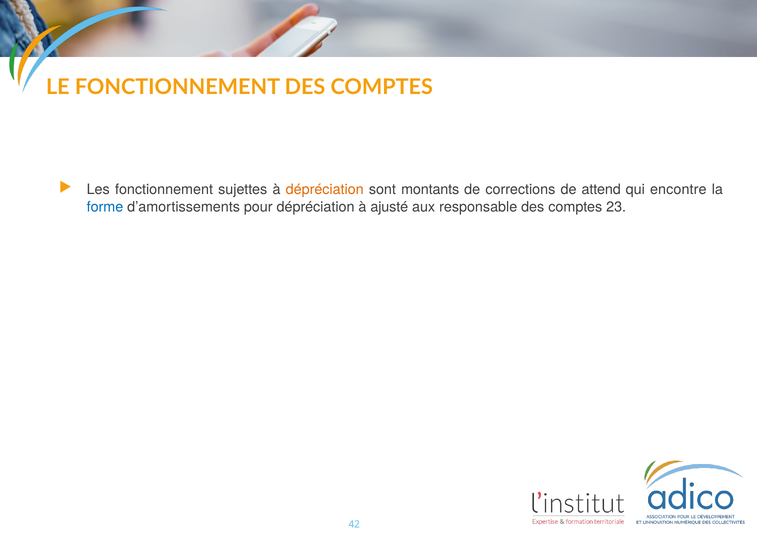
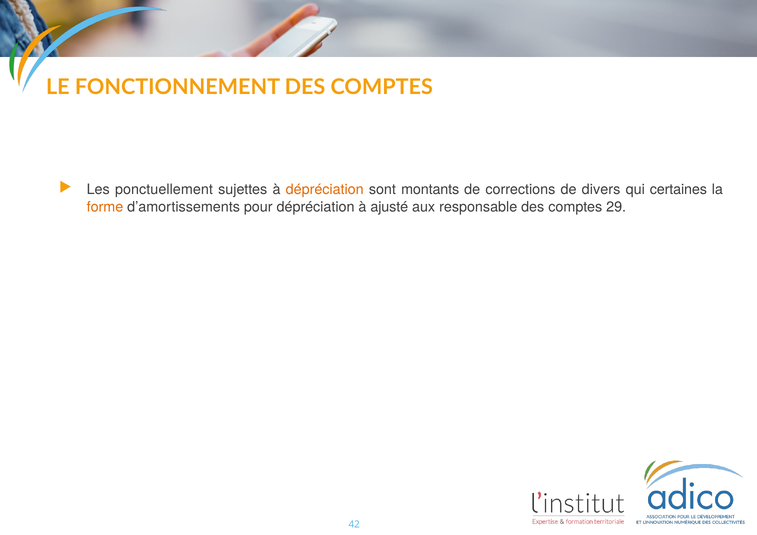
Les fonctionnement: fonctionnement -> ponctuellement
attend: attend -> divers
encontre: encontre -> certaines
forme colour: blue -> orange
23: 23 -> 29
